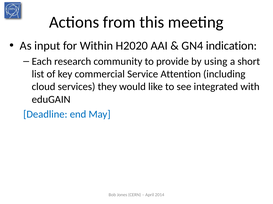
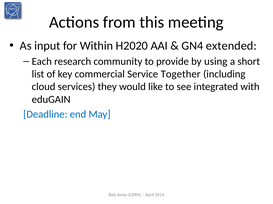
indication: indication -> extended
Attention: Attention -> Together
